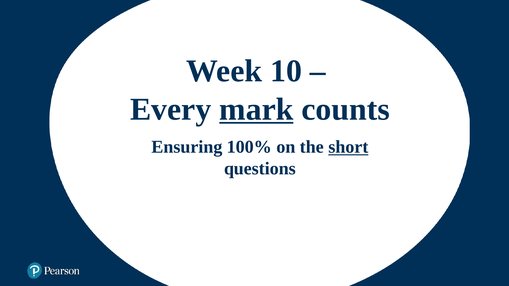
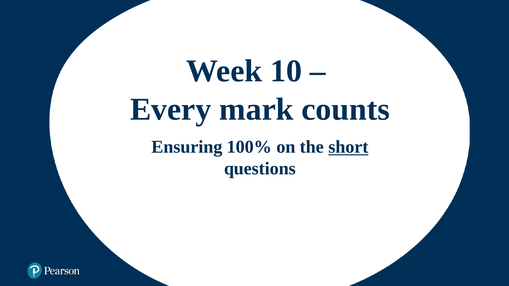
mark underline: present -> none
